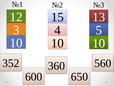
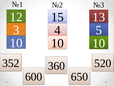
560: 560 -> 520
